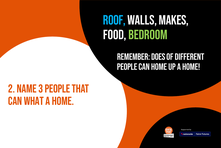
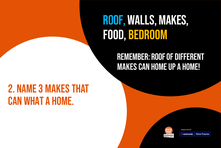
Bedroom colour: light green -> yellow
Remember Does: Does -> Roof
people at (127, 67): people -> makes
3 people: people -> makes
